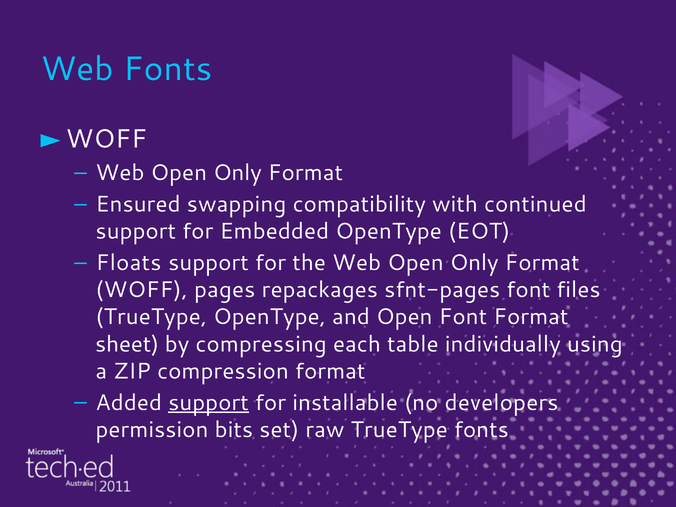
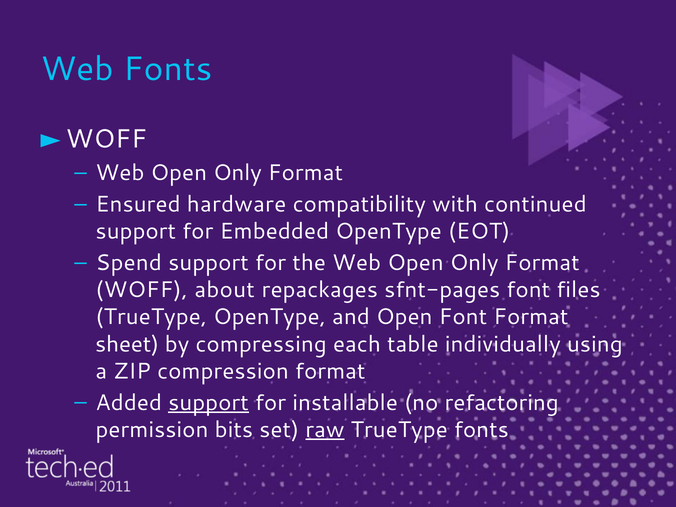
swapping: swapping -> hardware
Floats: Floats -> Spend
pages: pages -> about
developers: developers -> refactoring
raw underline: none -> present
